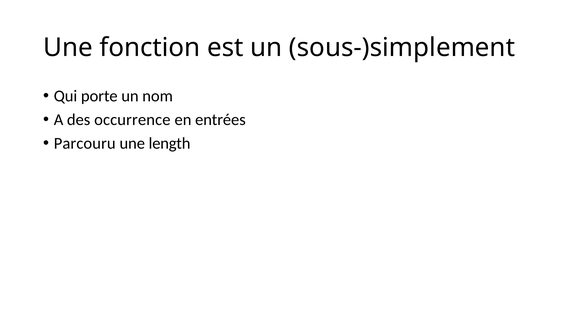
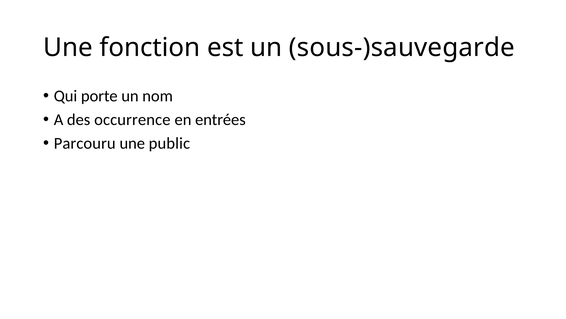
sous-)simplement: sous-)simplement -> sous-)sauvegarde
length: length -> public
